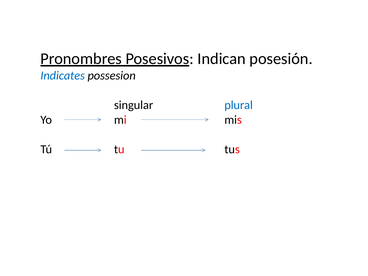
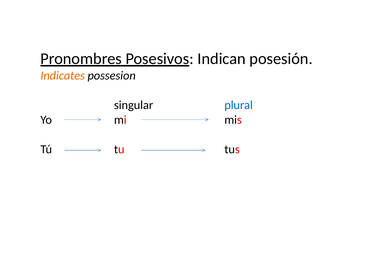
Indicates colour: blue -> orange
